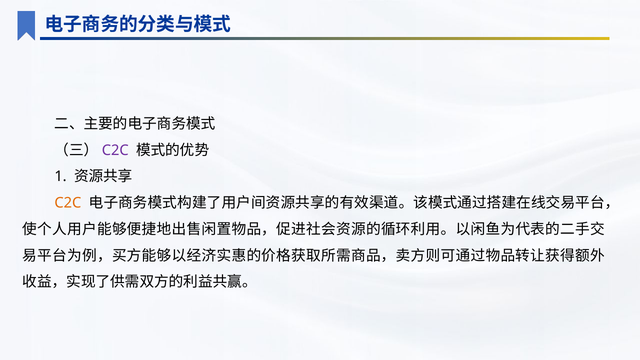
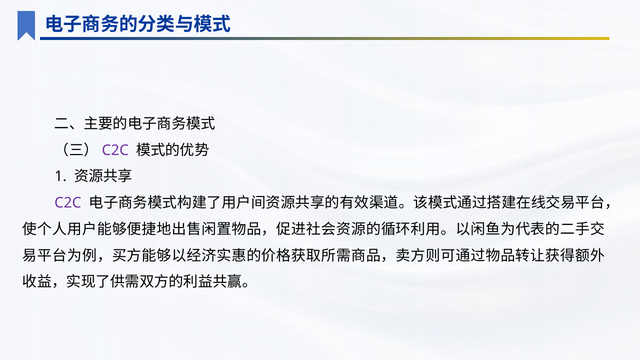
C2C at (68, 203) colour: orange -> purple
